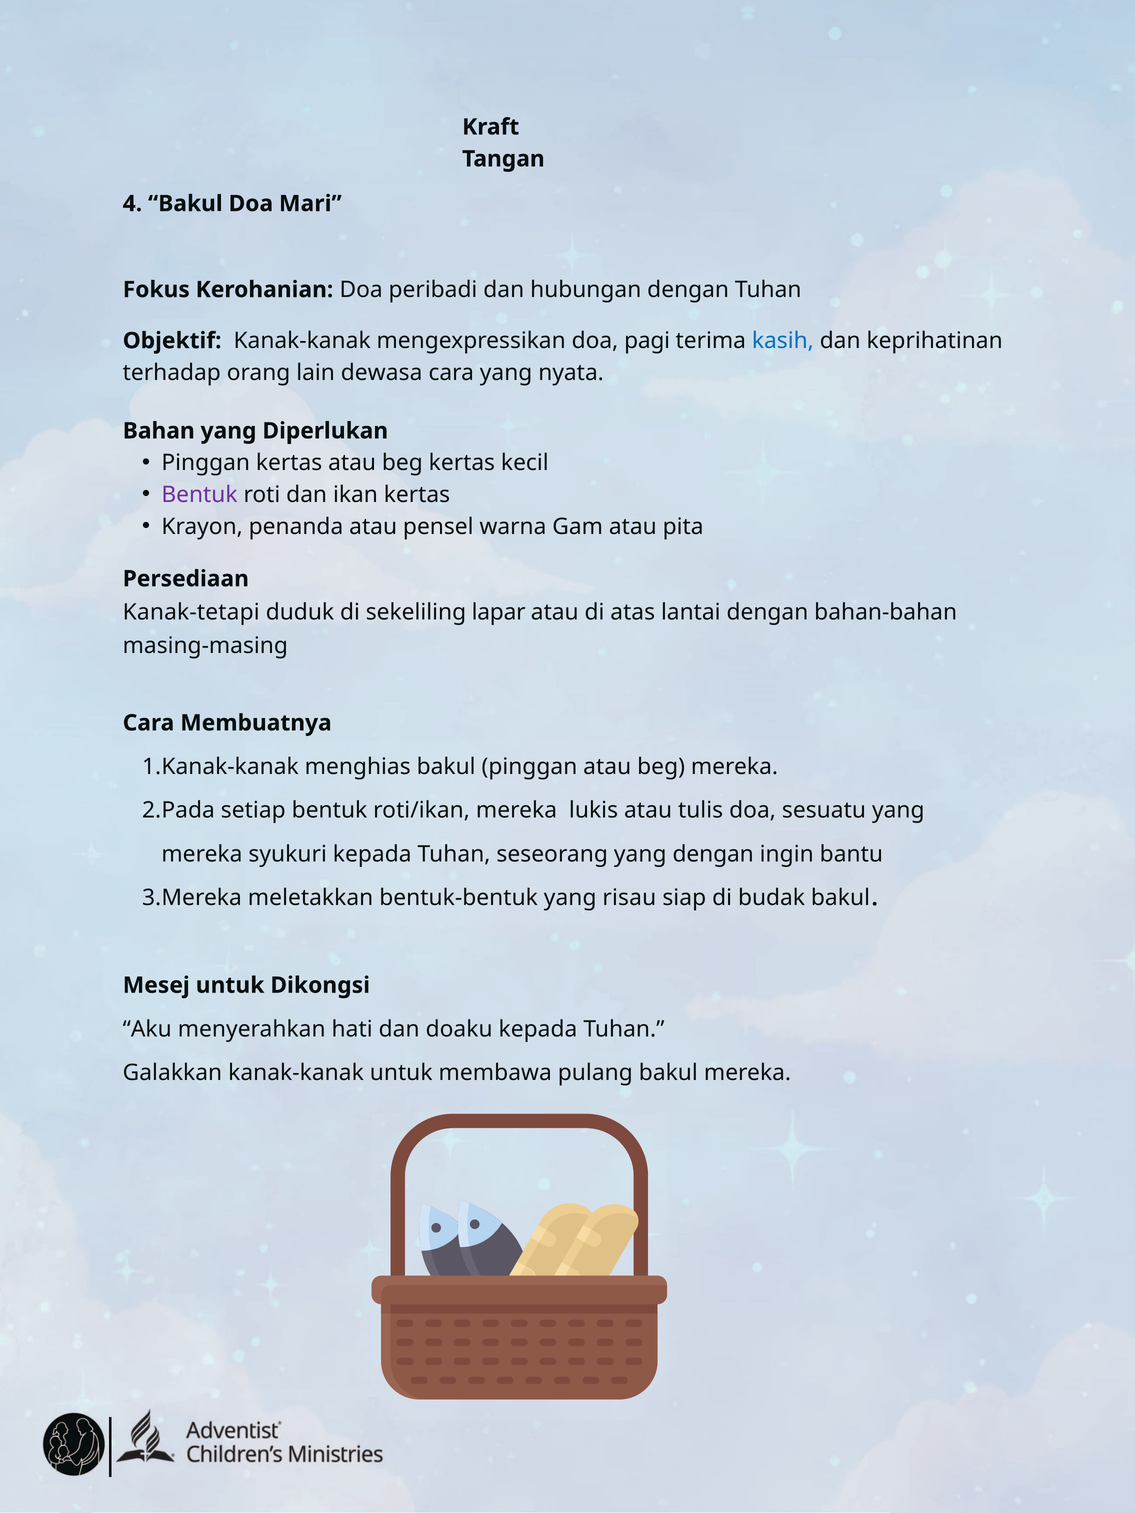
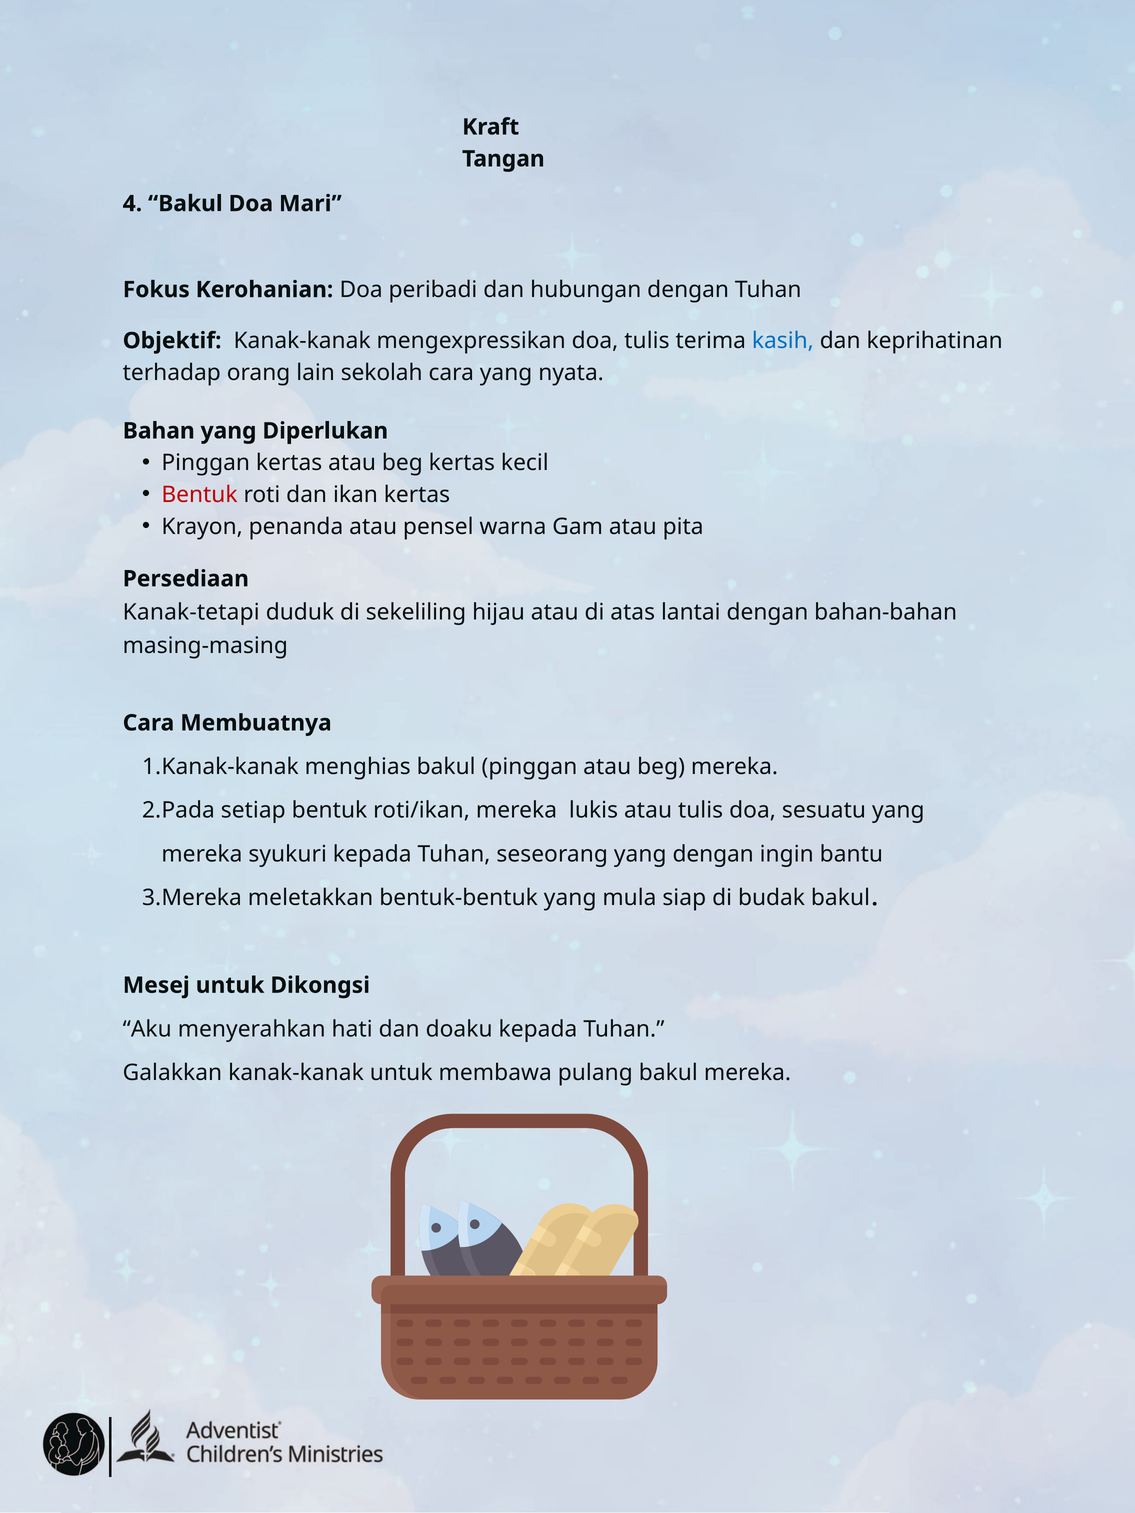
doa pagi: pagi -> tulis
dewasa: dewasa -> sekolah
Bentuk at (199, 495) colour: purple -> red
lapar: lapar -> hijau
risau: risau -> mula
